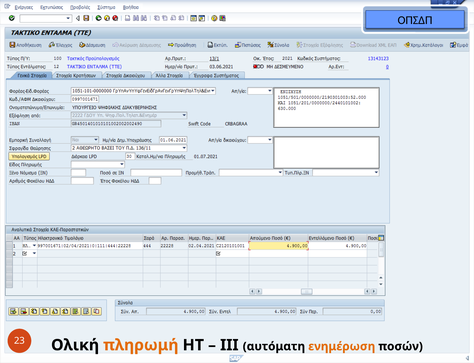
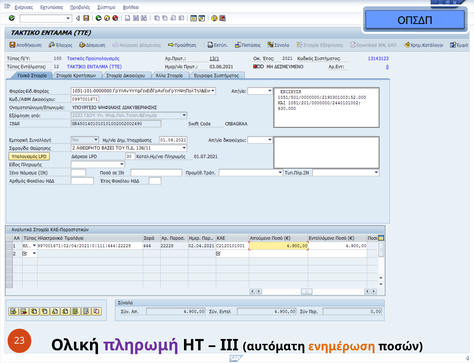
πληρωμή colour: orange -> purple
